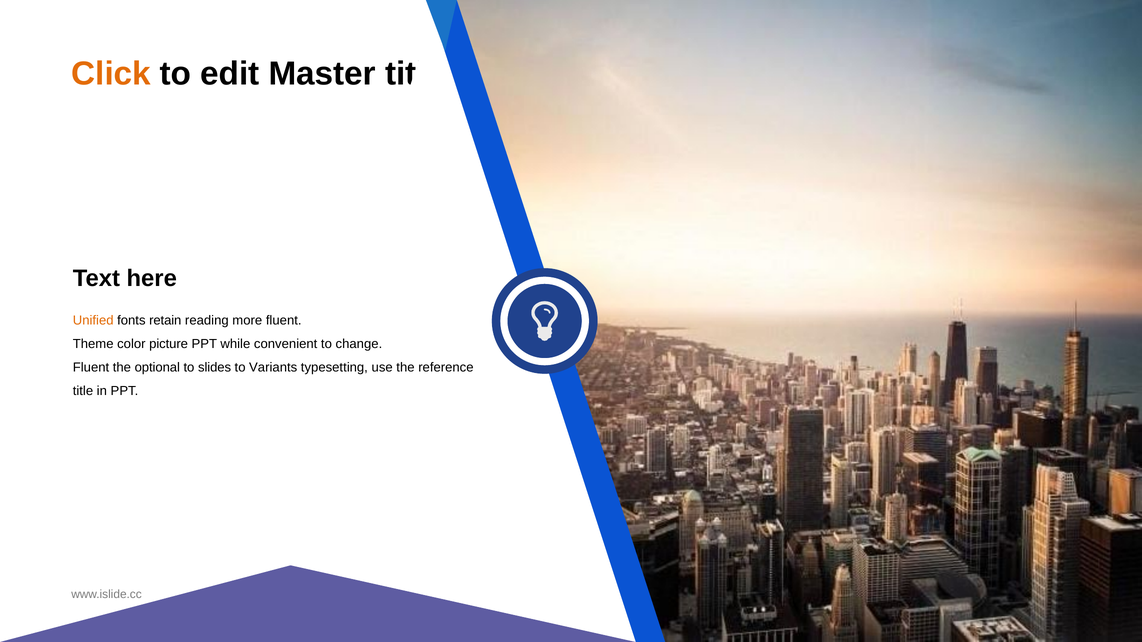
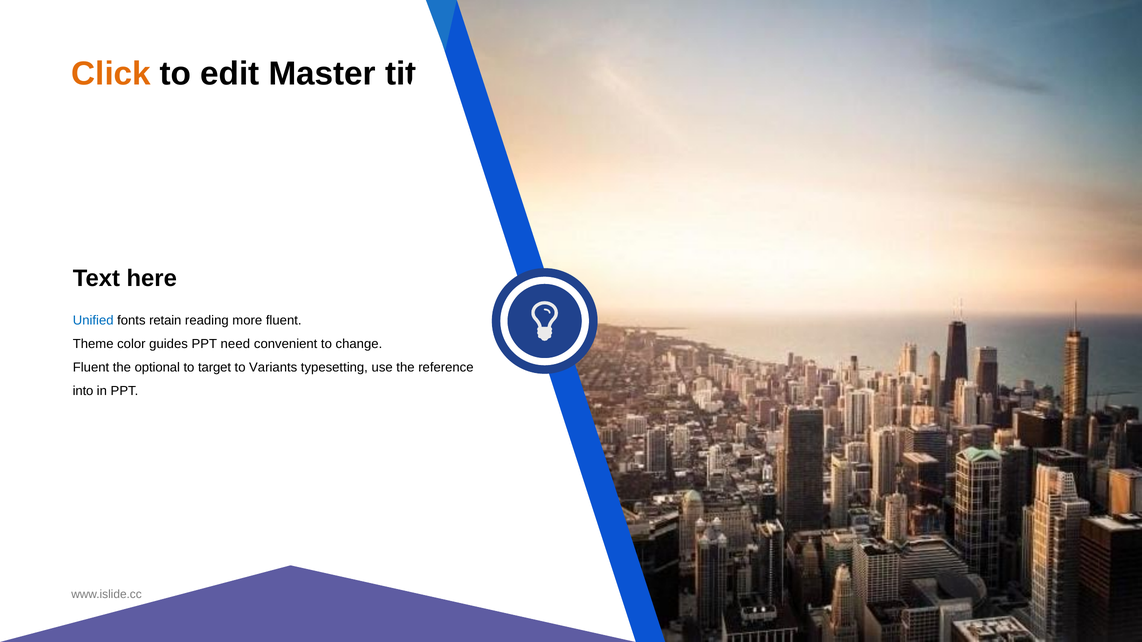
Unified colour: orange -> blue
picture: picture -> guides
while: while -> need
slides: slides -> target
title at (83, 391): title -> into
